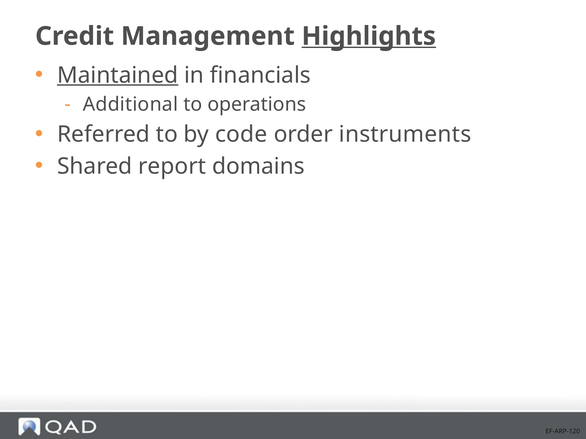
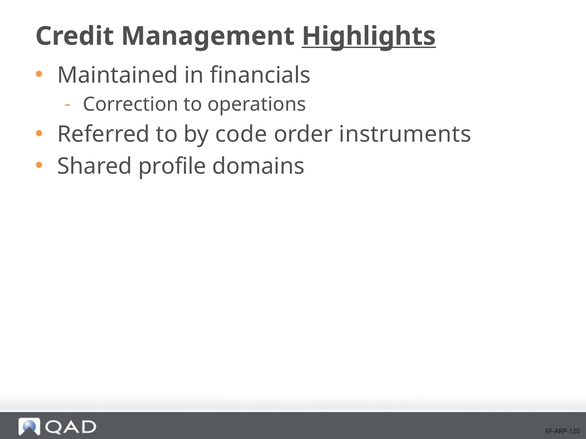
Maintained underline: present -> none
Additional: Additional -> Correction
report: report -> profile
